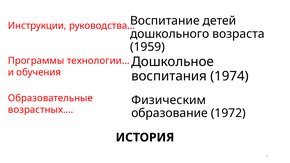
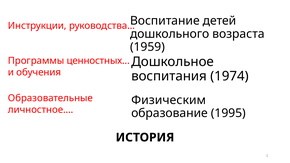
технологии…: технологии… -> ценностных…
возрастных…: возрастных… -> личностное…
1972: 1972 -> 1995
